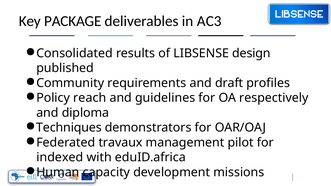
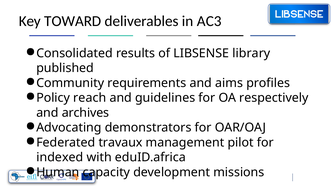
PACKAGE: PACKAGE -> TOWARD
design: design -> library
draft: draft -> aims
diploma: diploma -> archives
Techniques: Techniques -> Advocating
